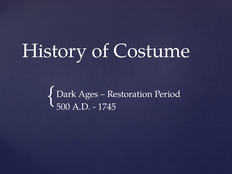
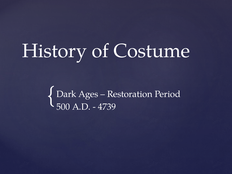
1745: 1745 -> 4739
